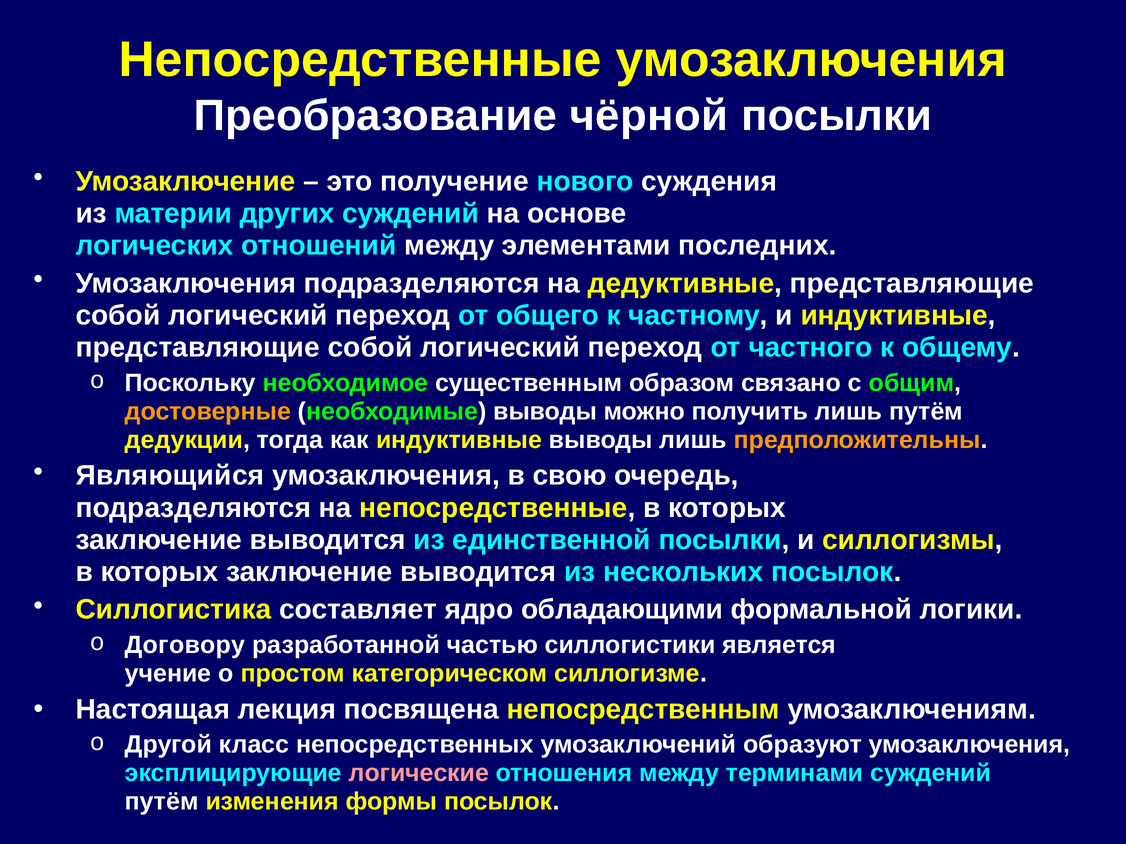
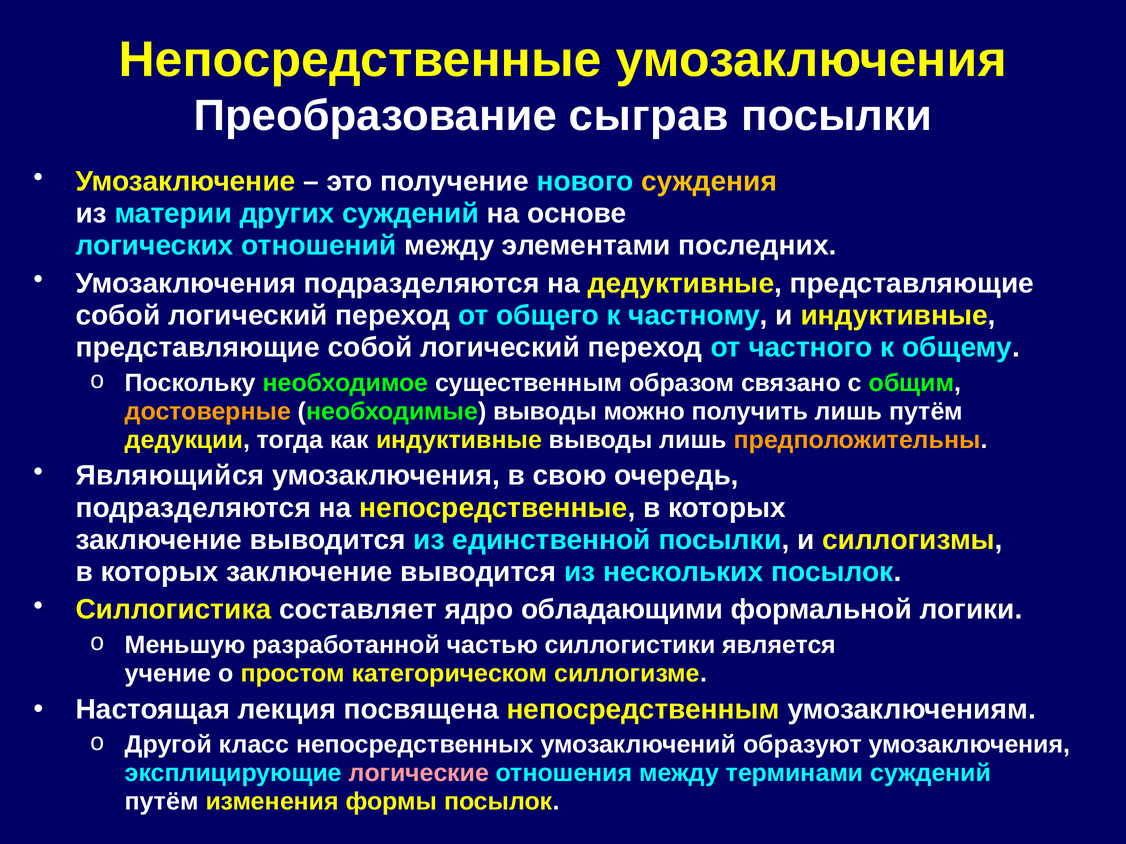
чёрной: чёрной -> сыграв
суждения colour: white -> yellow
Договору: Договору -> Меньшую
